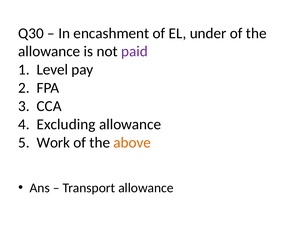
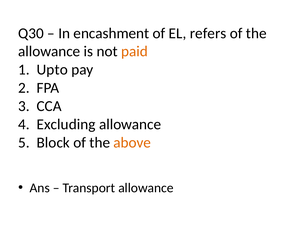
under: under -> refers
paid colour: purple -> orange
Level: Level -> Upto
Work: Work -> Block
